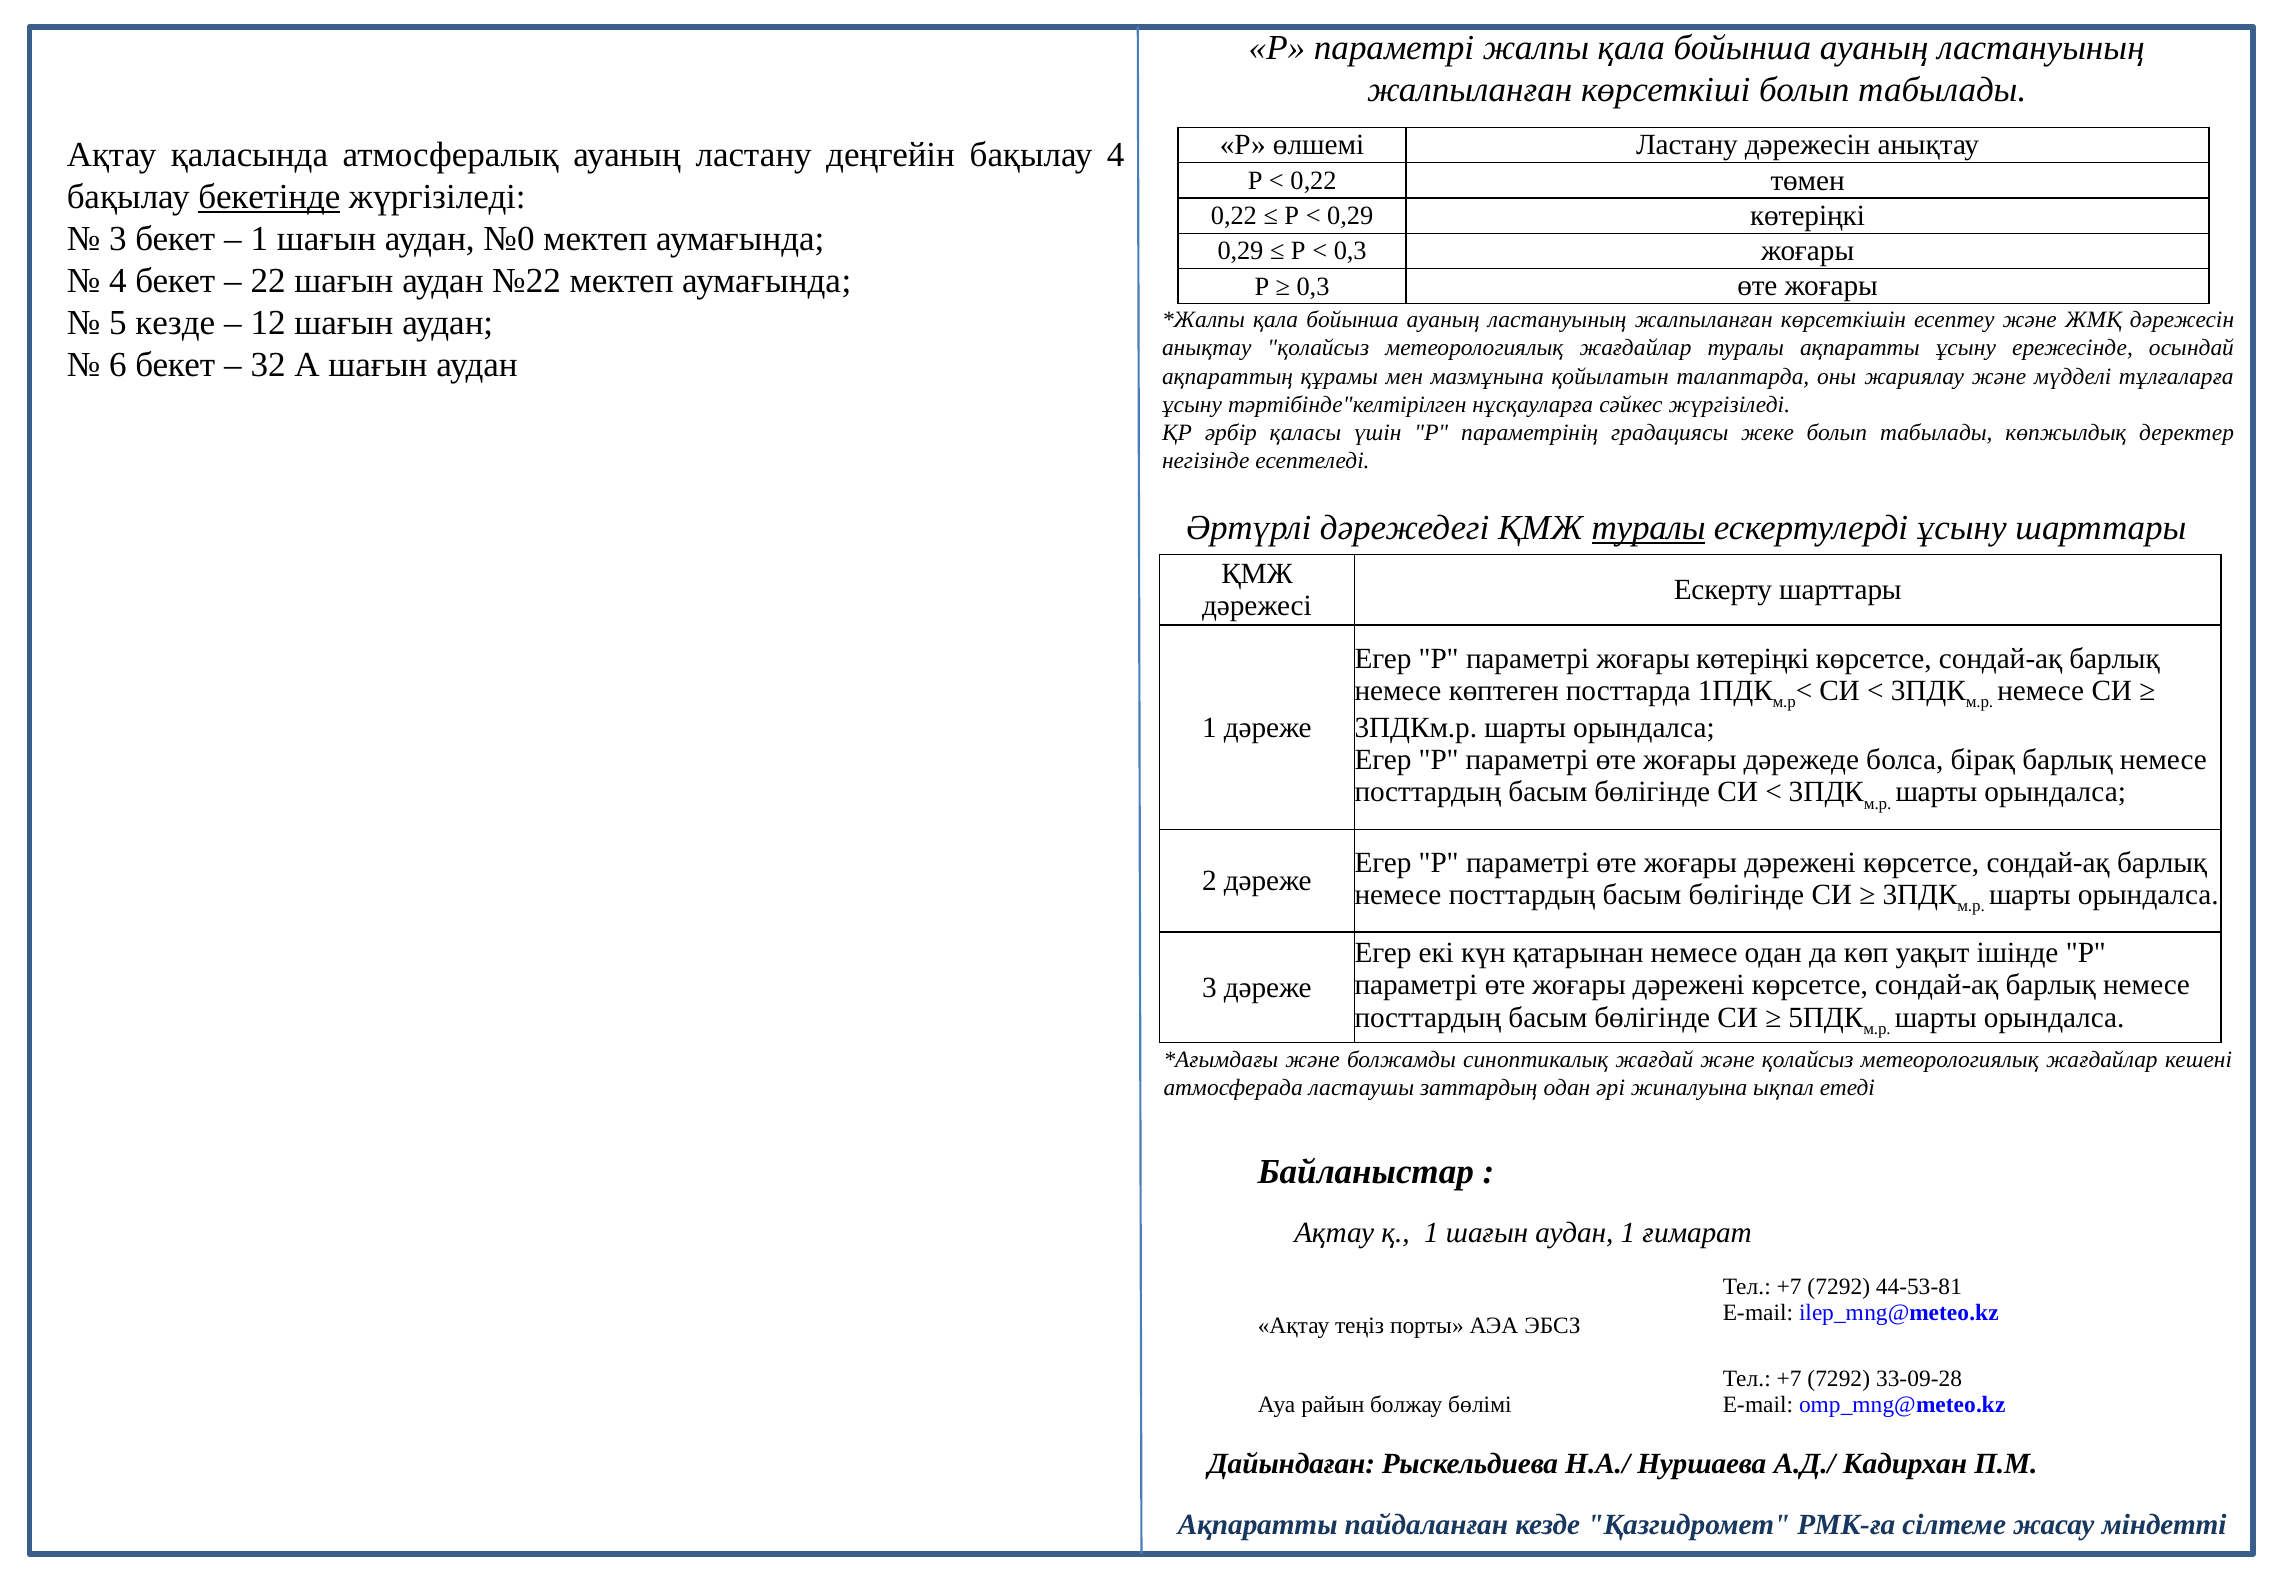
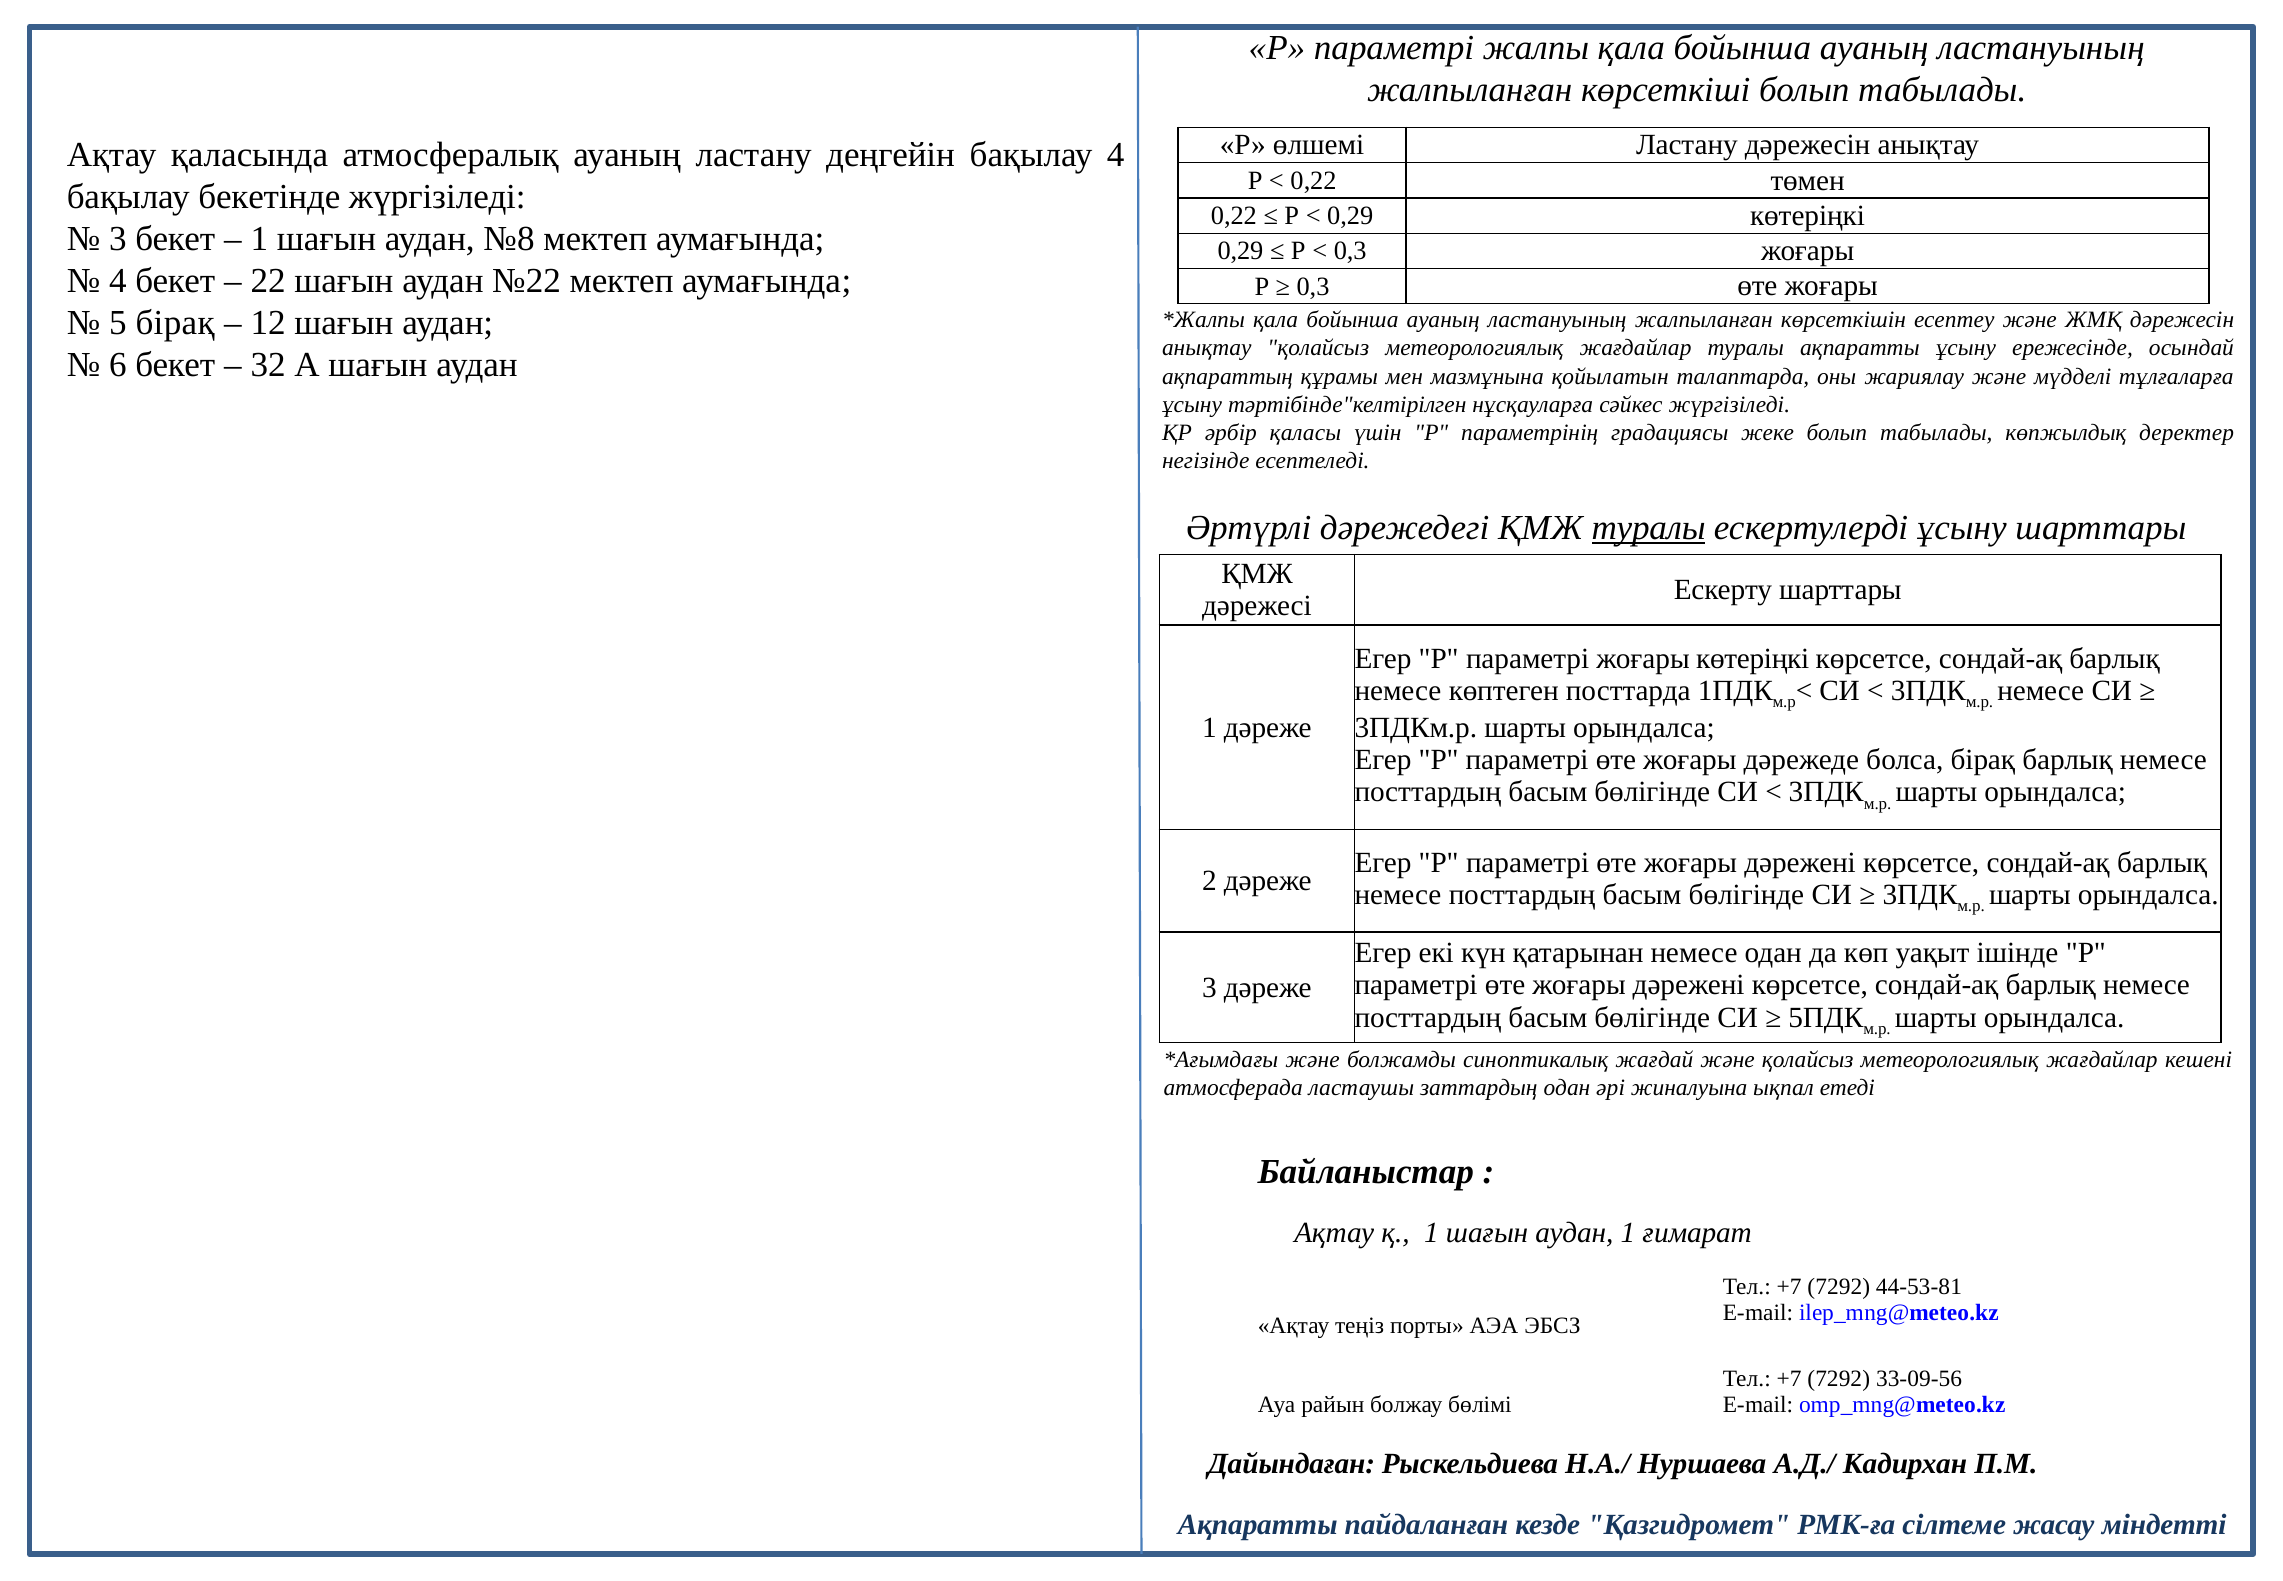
бекетінде underline: present -> none
№0: №0 -> №8
5 кезде: кезде -> бірақ
33-09-28: 33-09-28 -> 33-09-56
